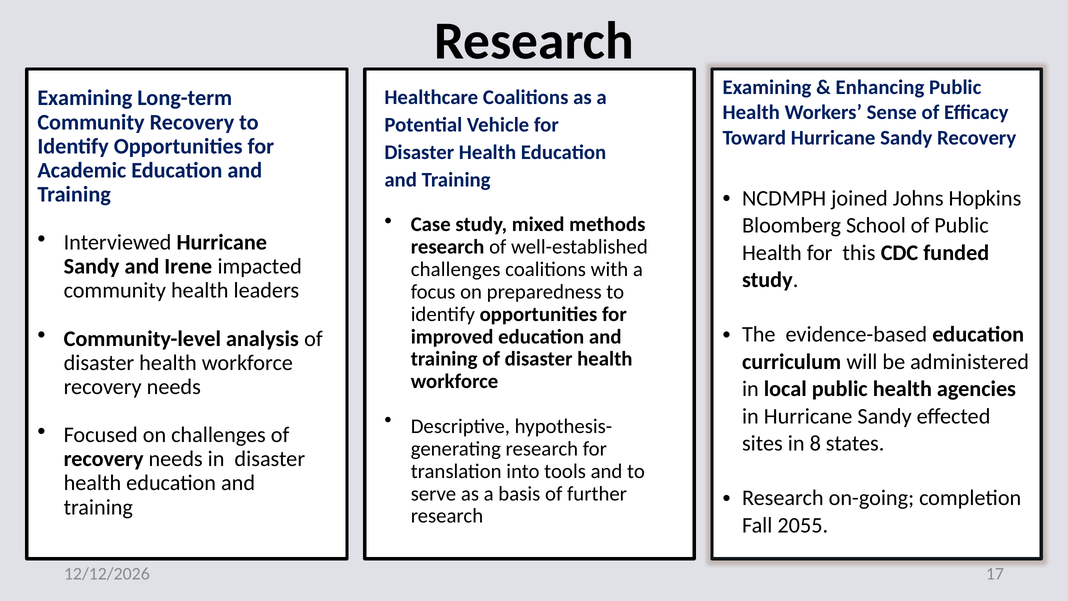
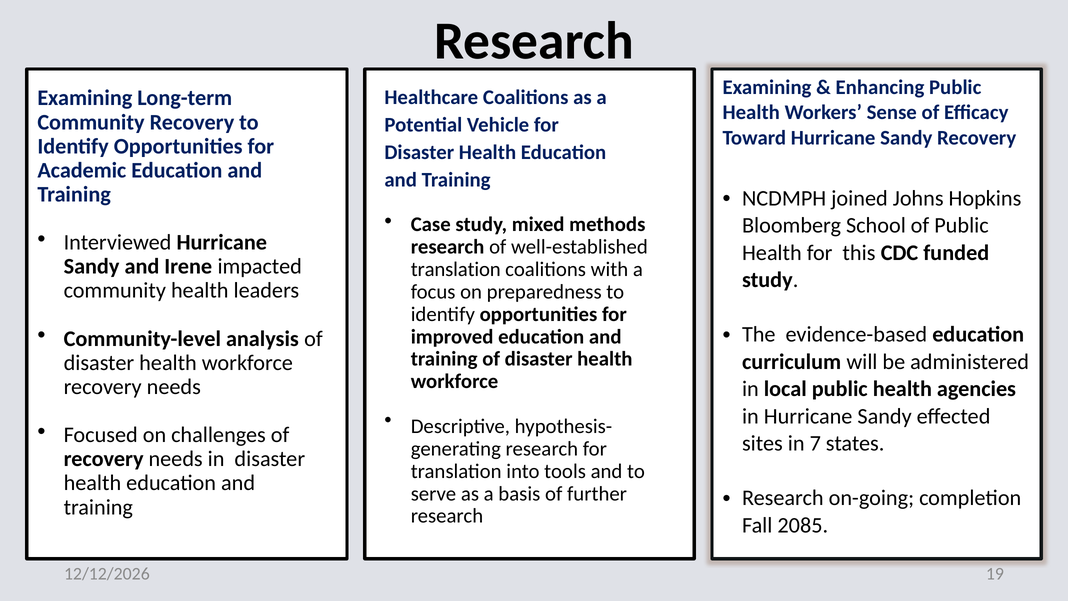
challenges at (456, 269): challenges -> translation
8: 8 -> 7
2055: 2055 -> 2085
17: 17 -> 19
